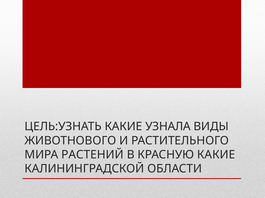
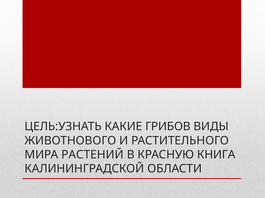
УЗНАЛА: УЗНАЛА -> ГРИБОВ
КРАСНУЮ КАКИЕ: КАКИЕ -> КНИГА
